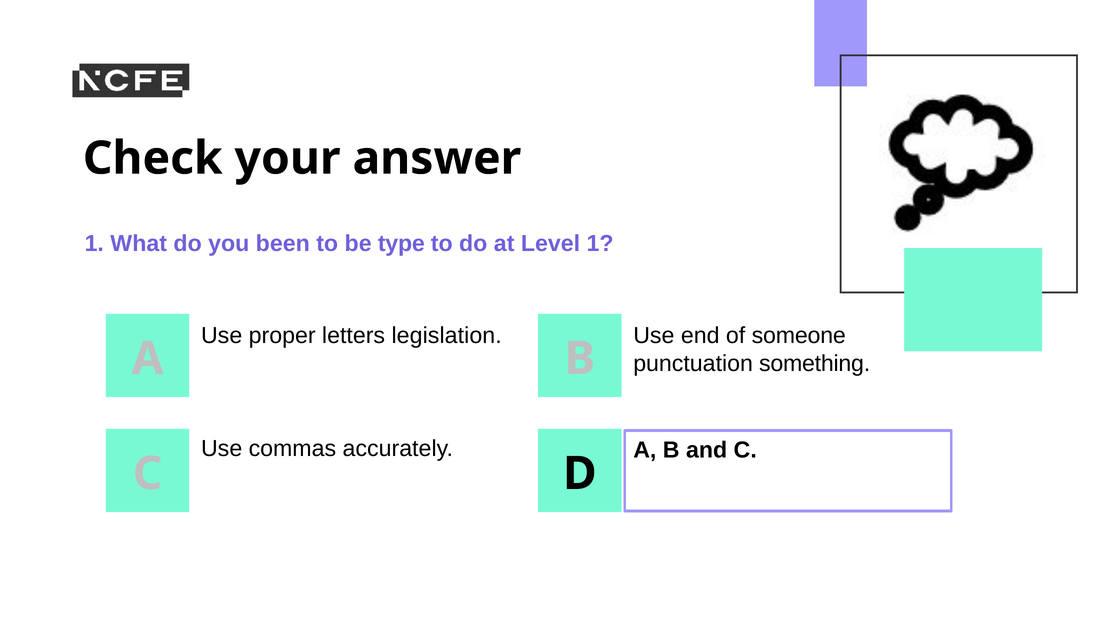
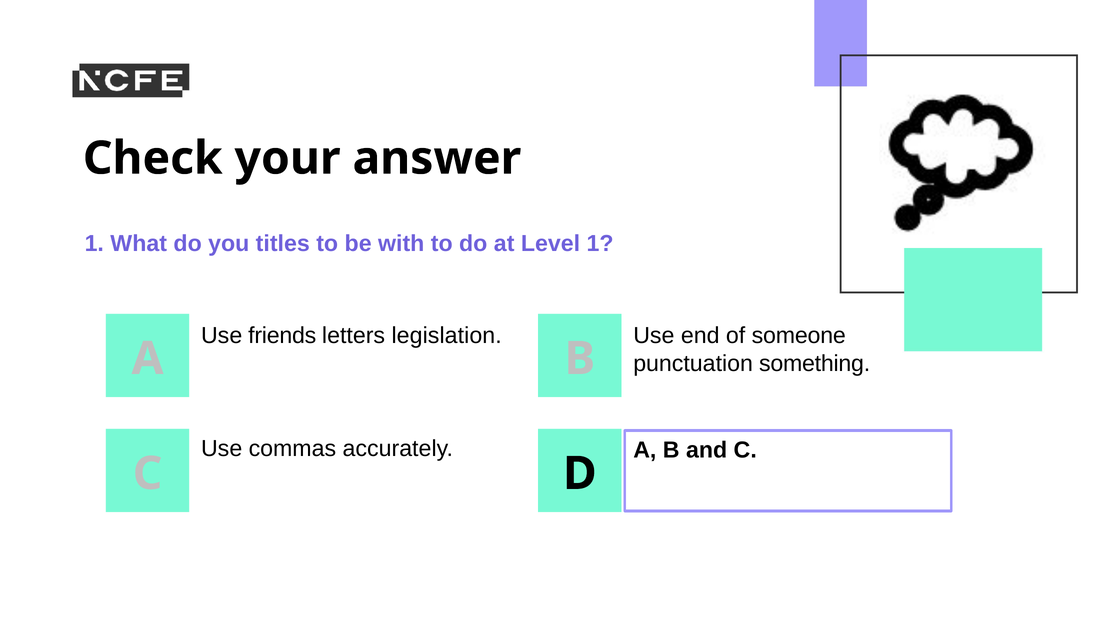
been: been -> titles
type: type -> with
proper: proper -> friends
